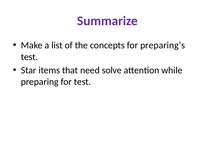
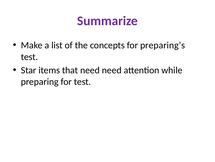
need solve: solve -> need
